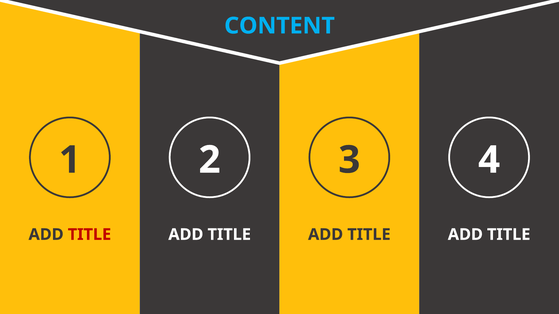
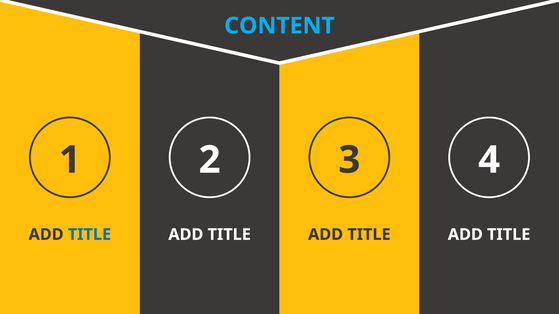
TITLE at (89, 235) colour: red -> blue
